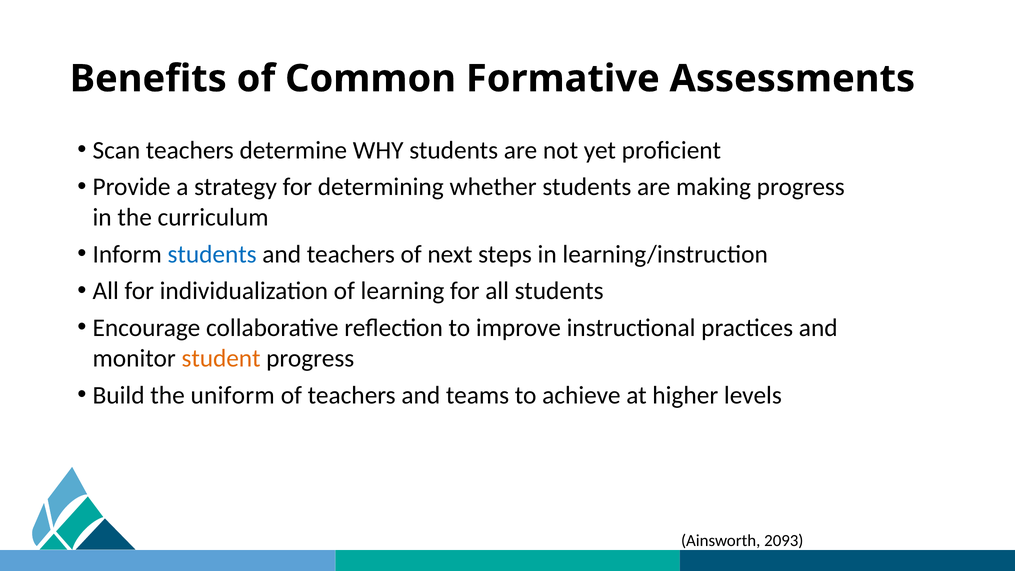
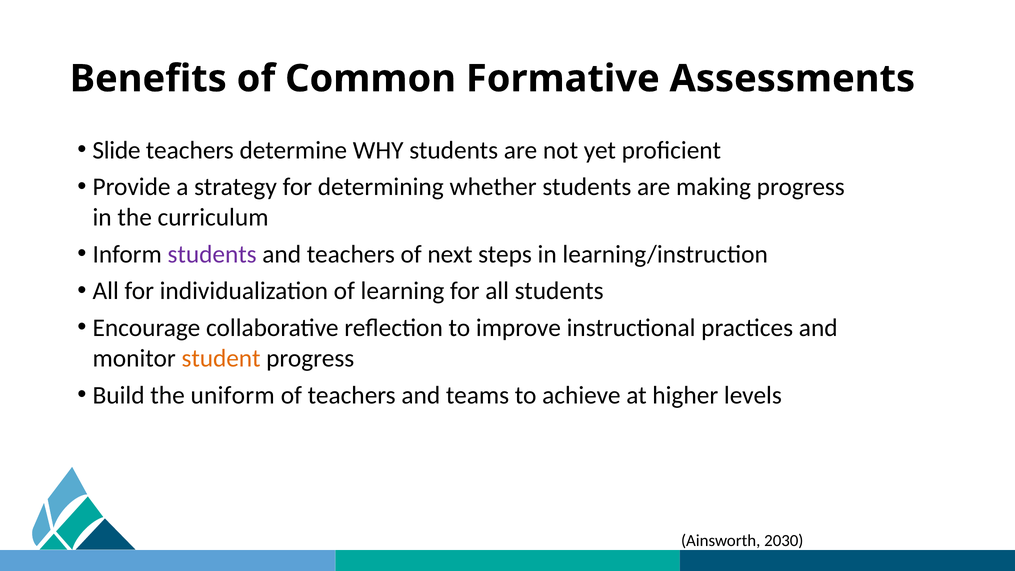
Scan: Scan -> Slide
students at (212, 254) colour: blue -> purple
2093: 2093 -> 2030
